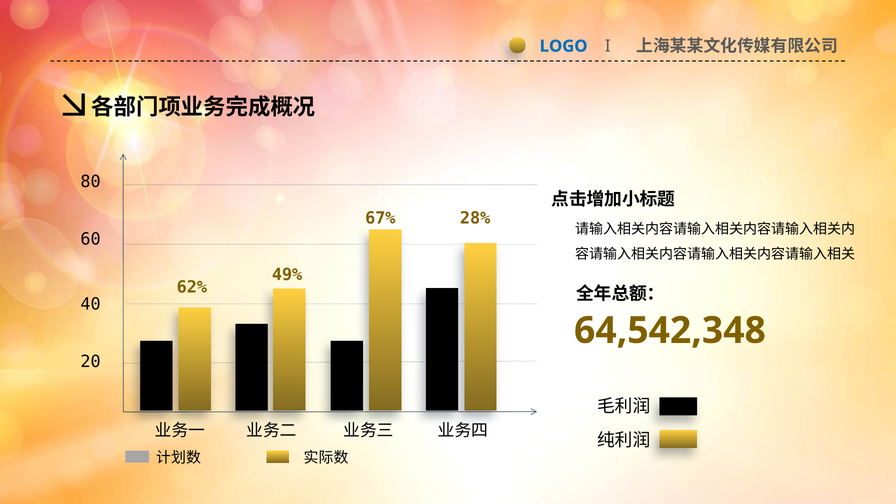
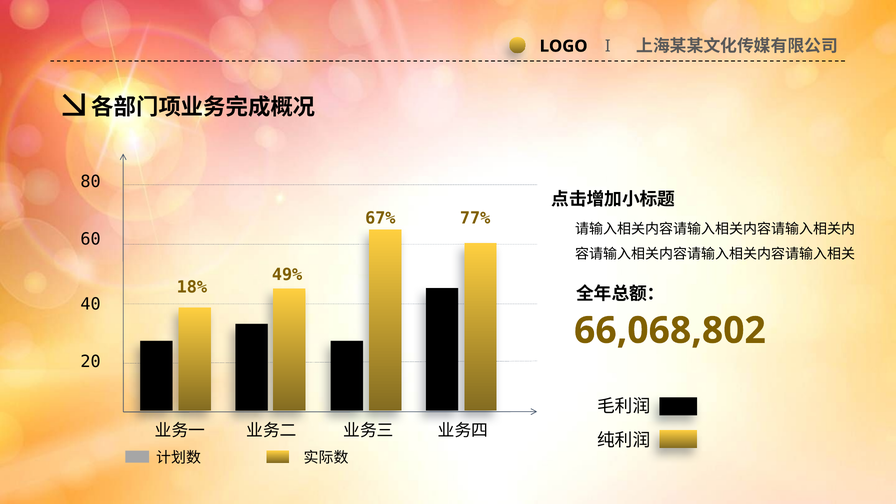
LOGO colour: blue -> black
28%: 28% -> 77%
62%: 62% -> 18%
64,542,348: 64,542,348 -> 66,068,802
